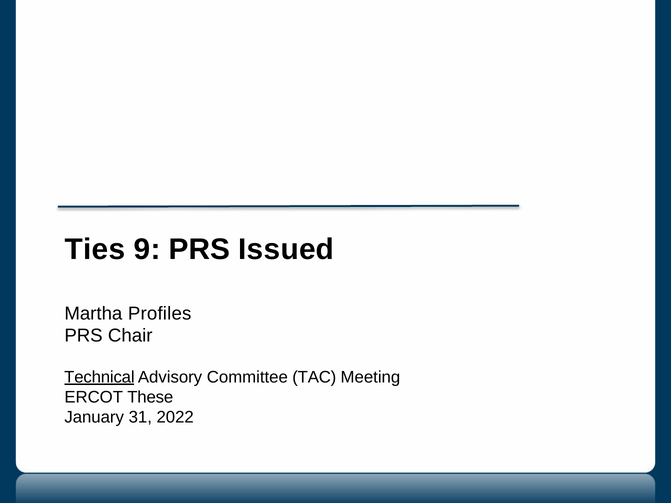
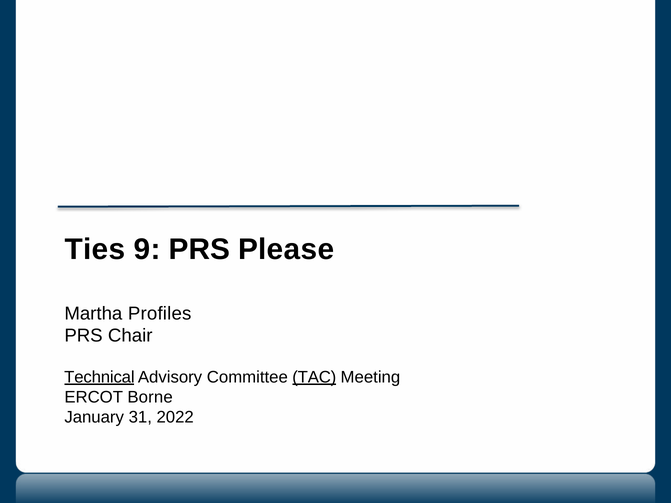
Issued: Issued -> Please
TAC underline: none -> present
These: These -> Borne
